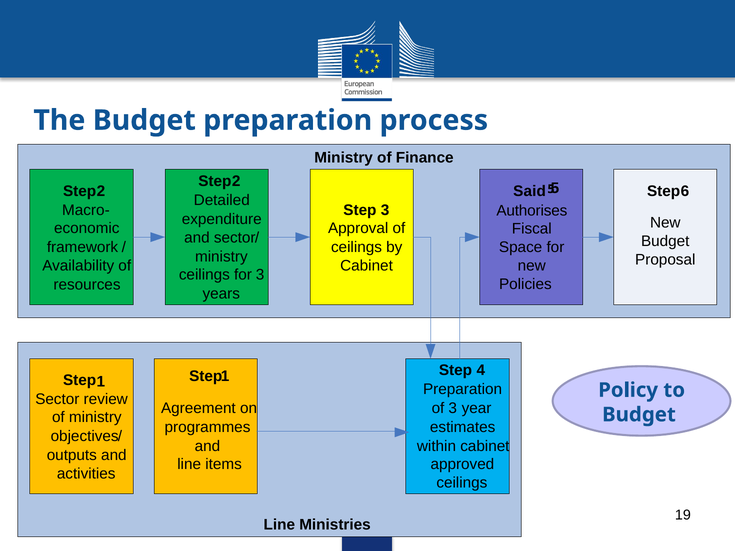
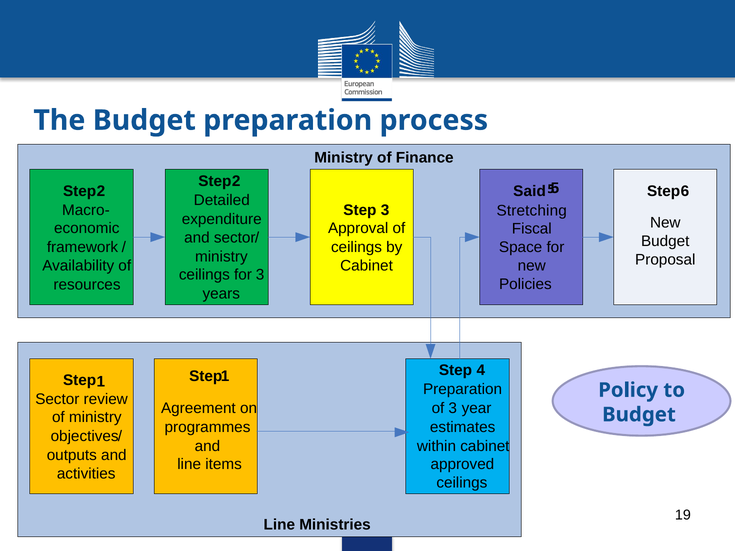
Authorises: Authorises -> Stretching
